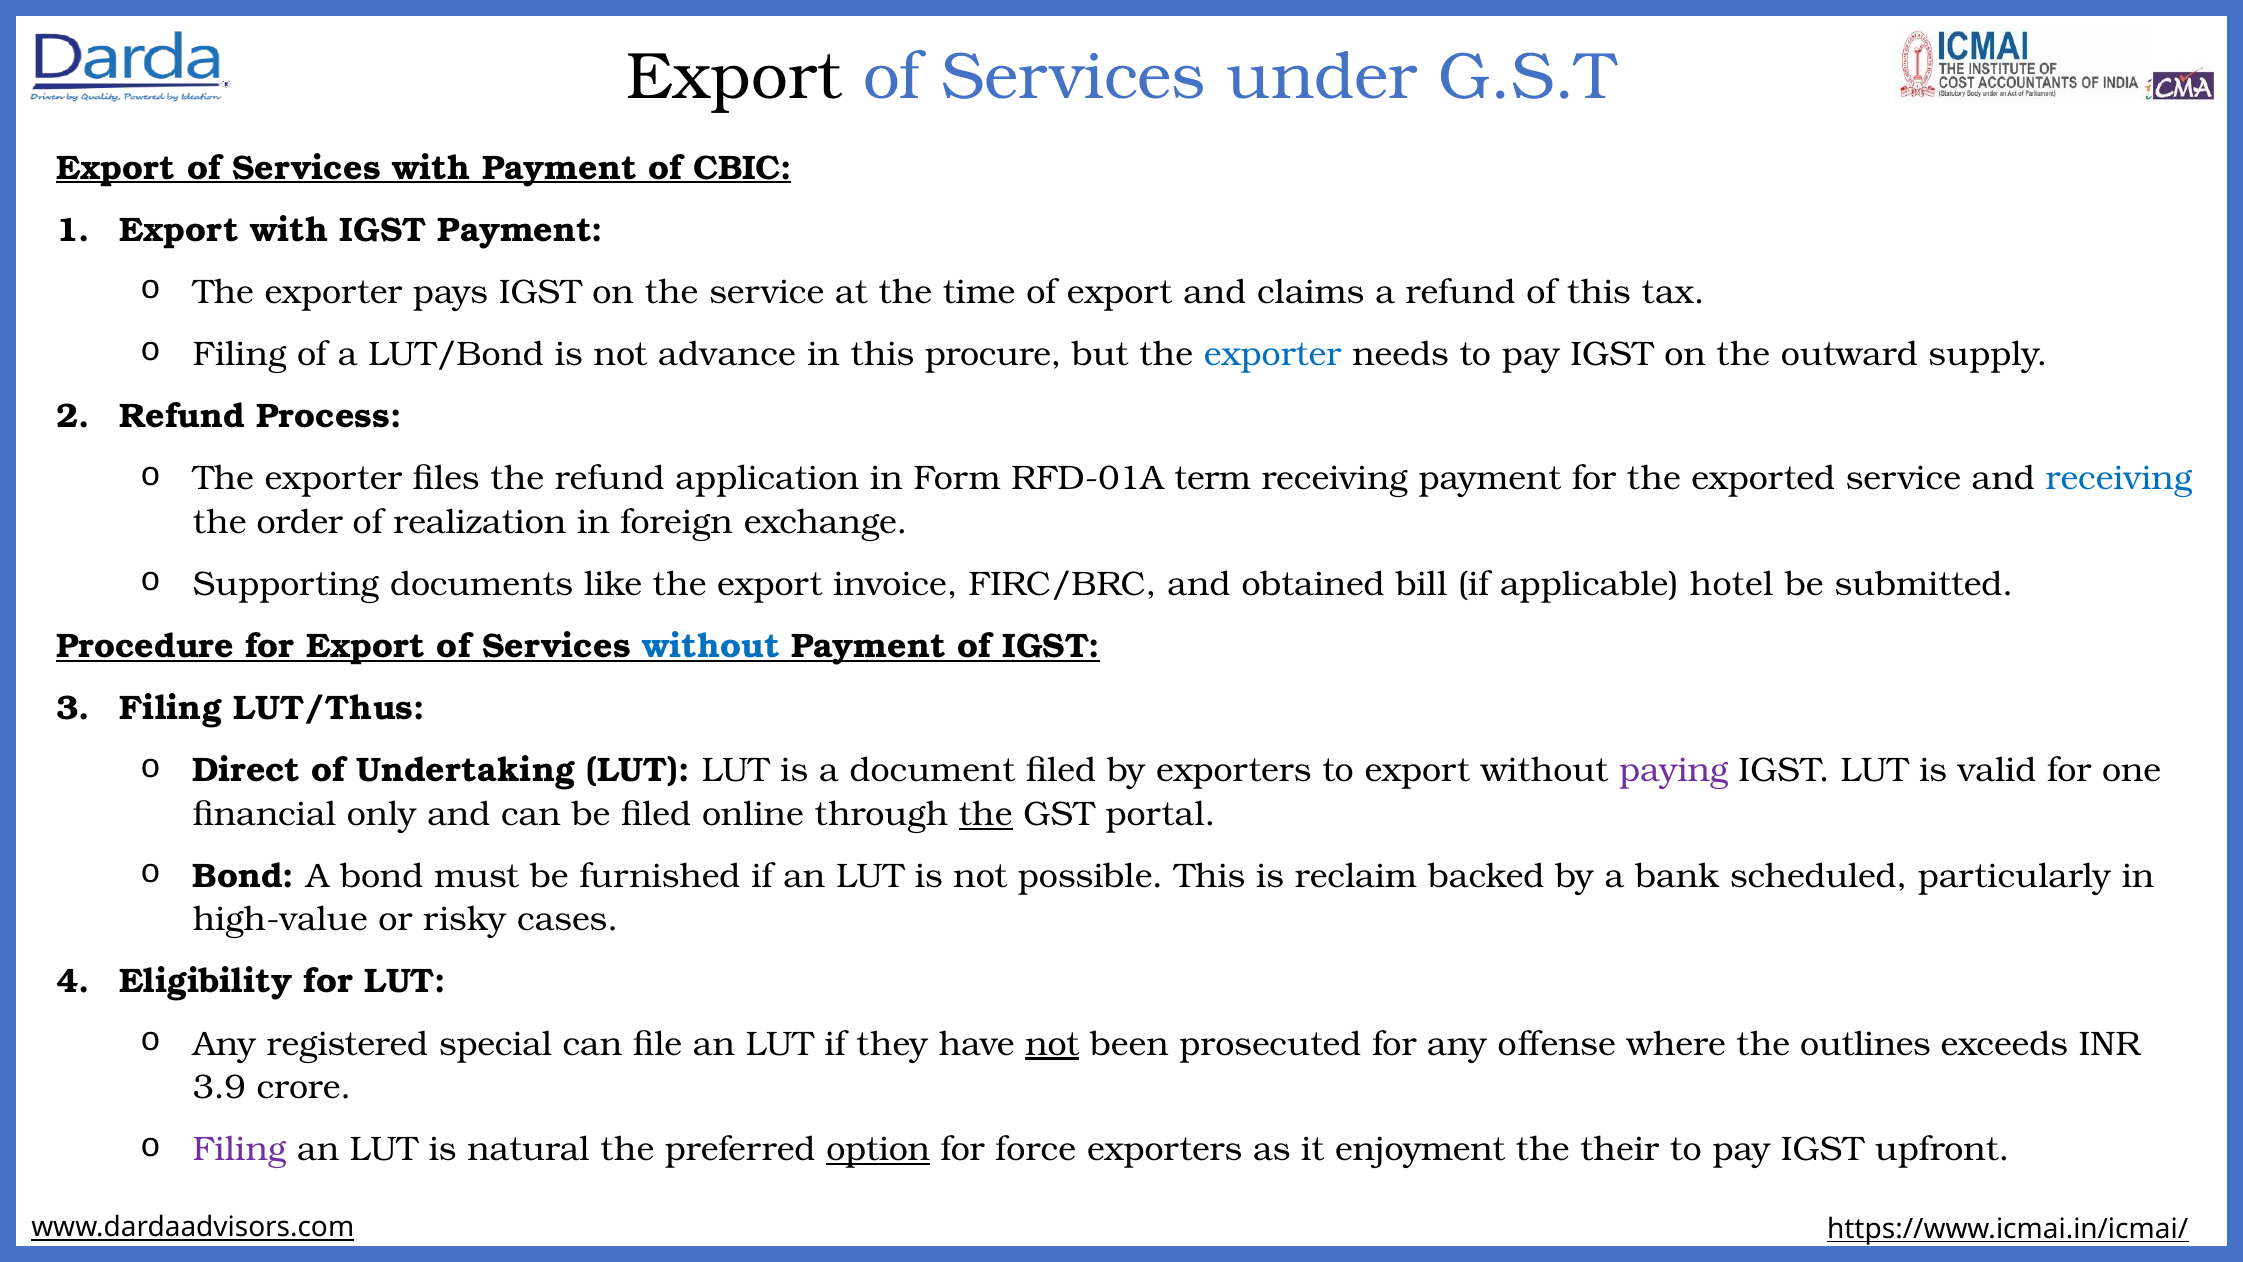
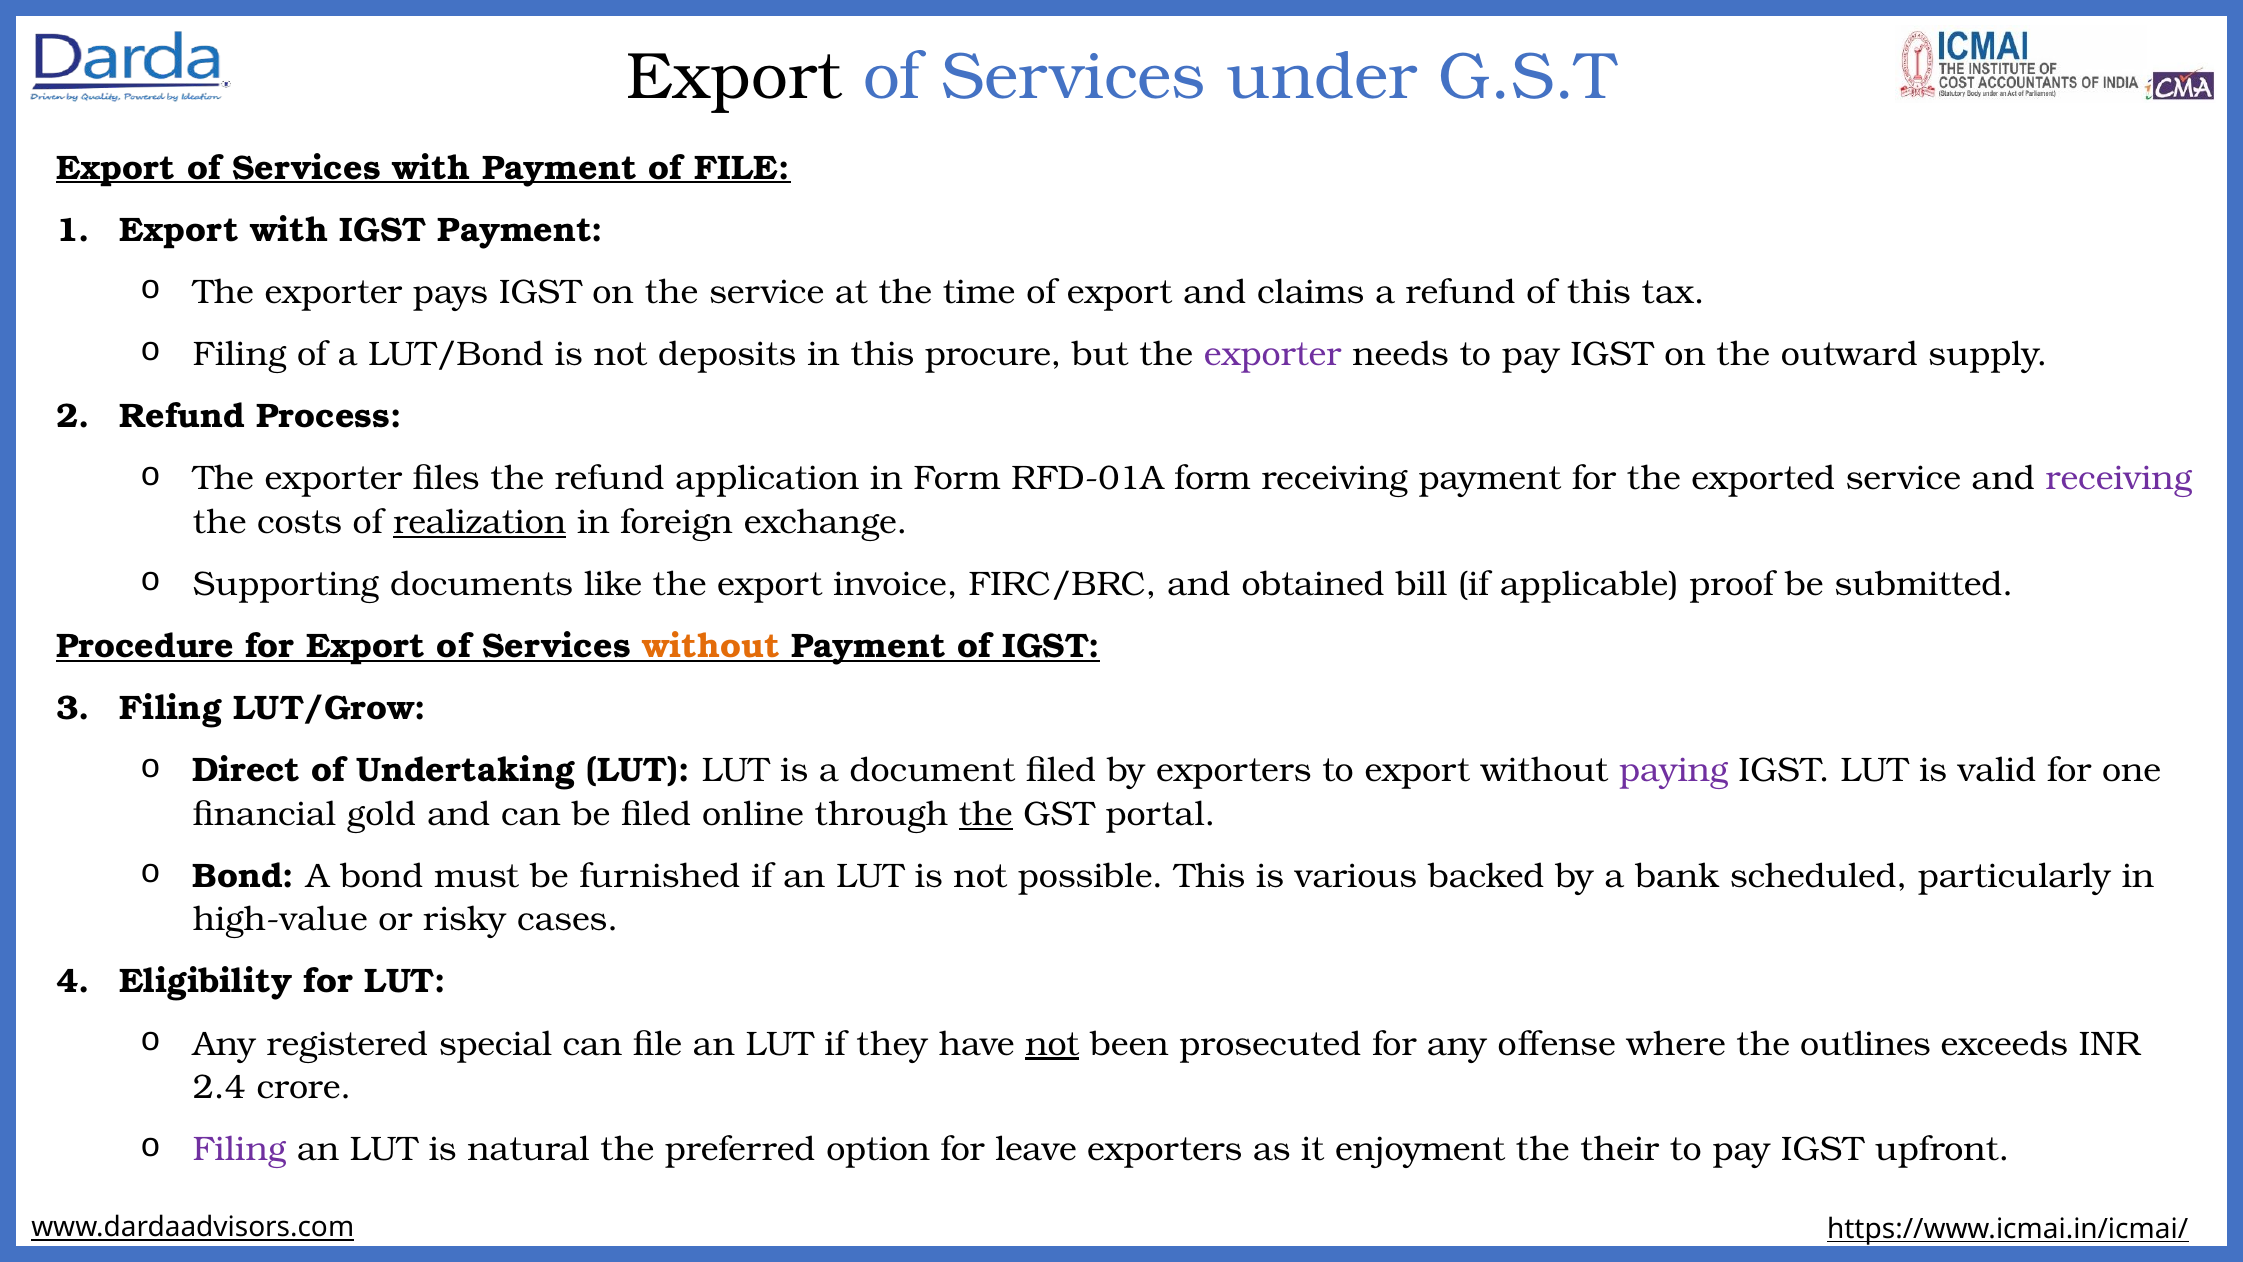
of CBIC: CBIC -> FILE
advance: advance -> deposits
exporter at (1273, 354) colour: blue -> purple
RFD-01A term: term -> form
receiving at (2119, 478) colour: blue -> purple
order: order -> costs
realization underline: none -> present
hotel: hotel -> proof
without at (711, 646) colour: blue -> orange
LUT/Thus: LUT/Thus -> LUT/Grow
only: only -> gold
reclaim: reclaim -> various
3.9: 3.9 -> 2.4
option underline: present -> none
force: force -> leave
